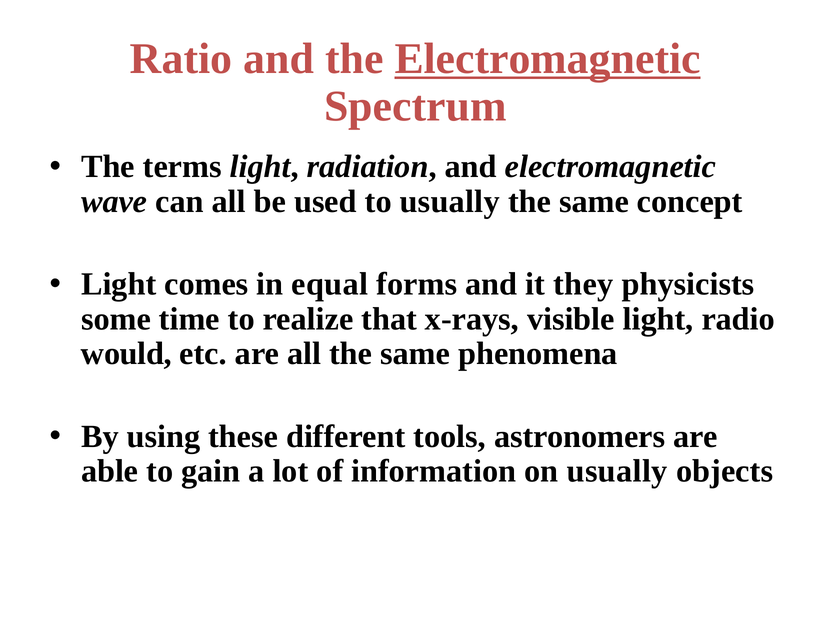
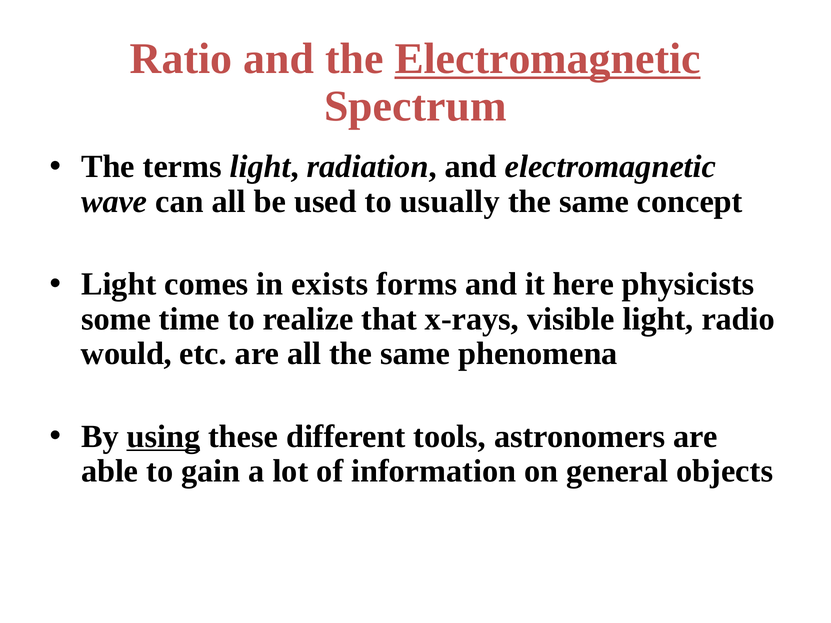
equal: equal -> exists
they: they -> here
using underline: none -> present
on usually: usually -> general
